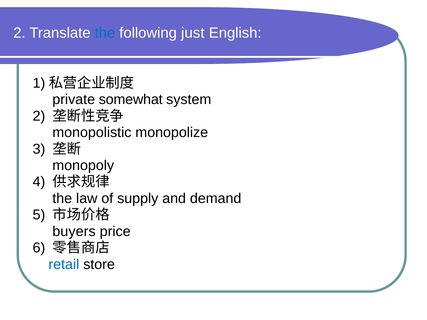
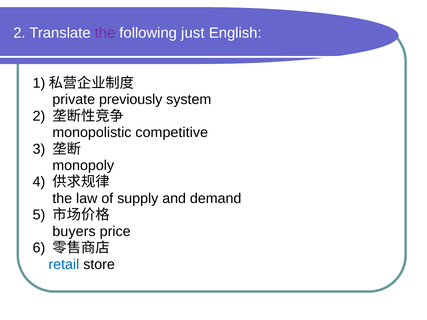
the at (105, 33) colour: blue -> purple
somewhat: somewhat -> previously
monopolize: monopolize -> competitive
